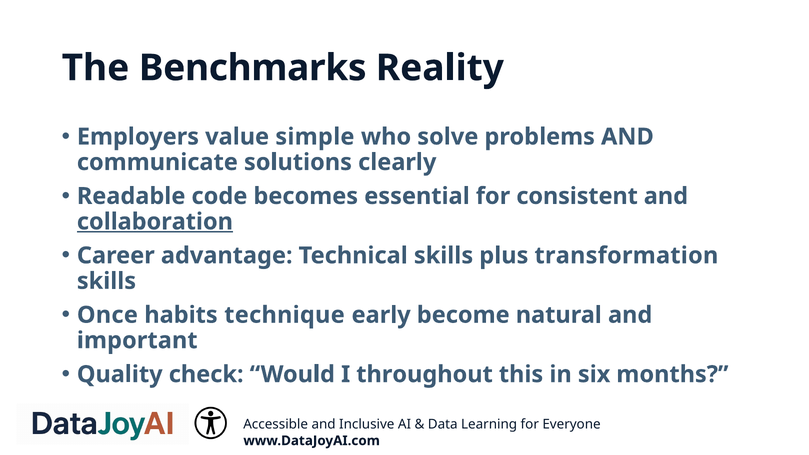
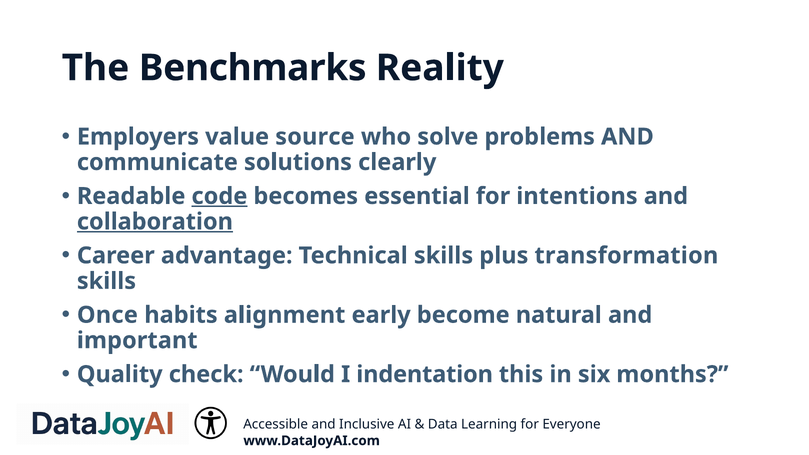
simple: simple -> source
code underline: none -> present
consistent: consistent -> intentions
technique: technique -> alignment
throughout: throughout -> indentation
